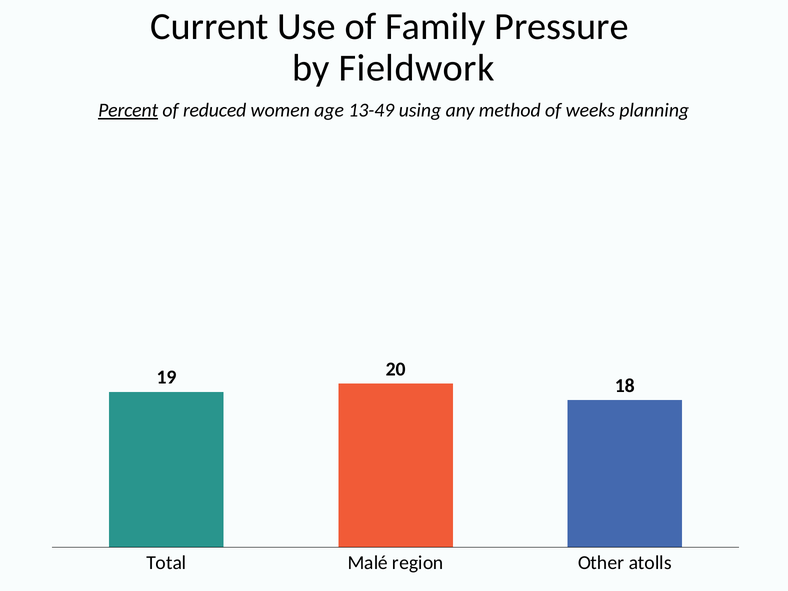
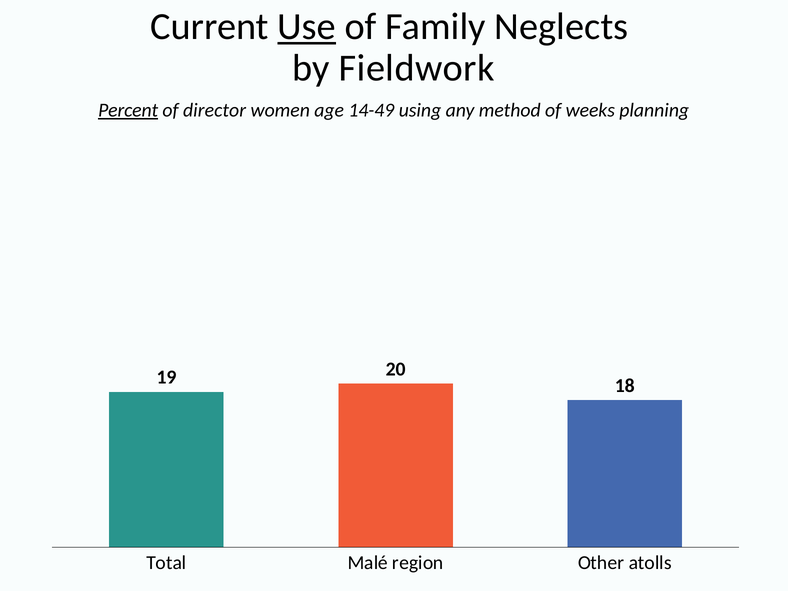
Use underline: none -> present
Pressure: Pressure -> Neglects
reduced: reduced -> director
13-49: 13-49 -> 14-49
